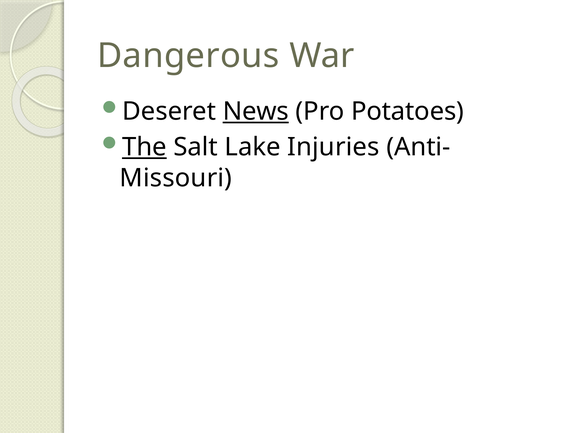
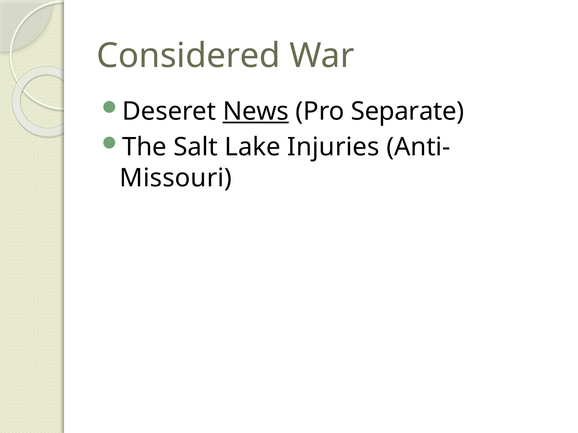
Dangerous: Dangerous -> Considered
Potatoes: Potatoes -> Separate
The underline: present -> none
